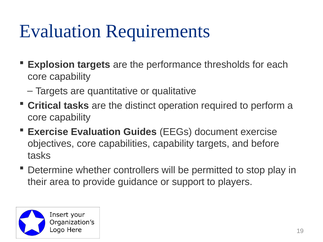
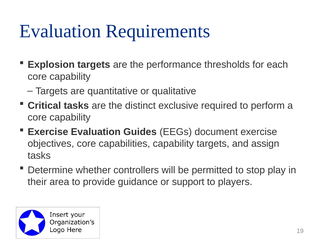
operation: operation -> exclusive
before: before -> assign
